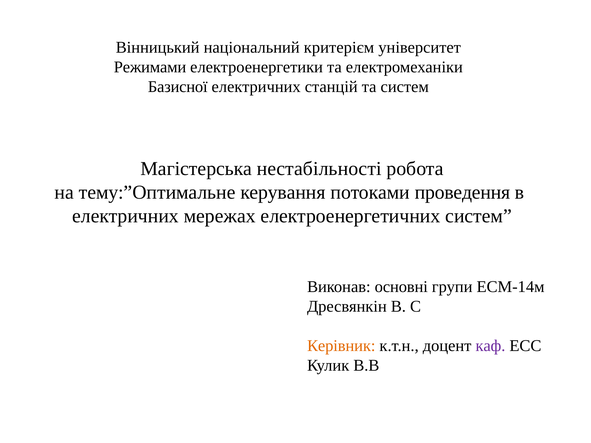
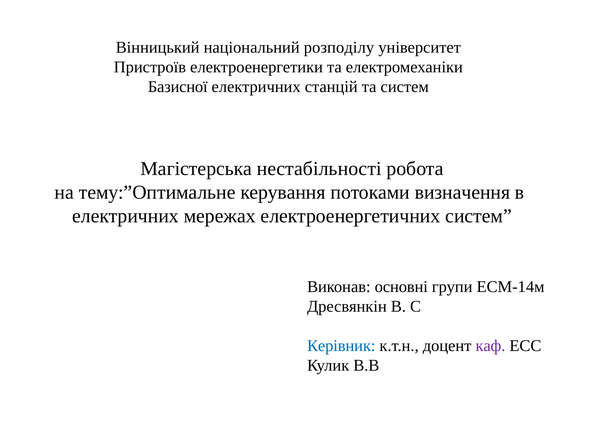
критерієм: критерієм -> розподілу
Режимами: Режимами -> Пристроїв
проведення: проведення -> визначення
Керівник colour: orange -> blue
